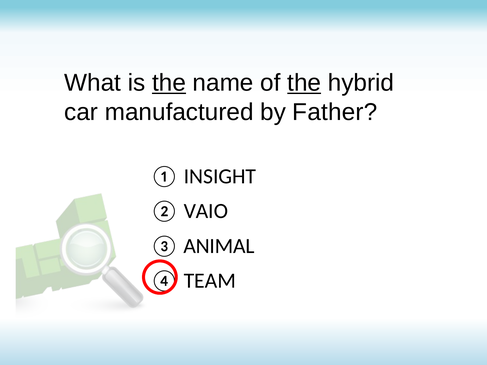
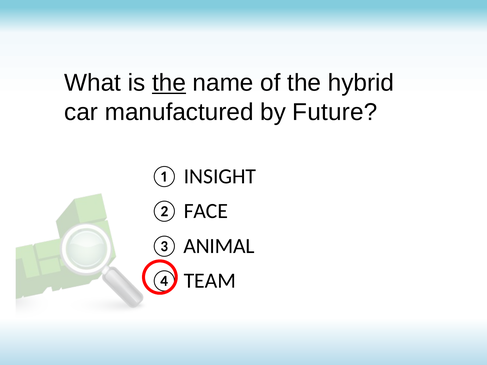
the at (304, 83) underline: present -> none
Father: Father -> Future
VAIO: VAIO -> FACE
